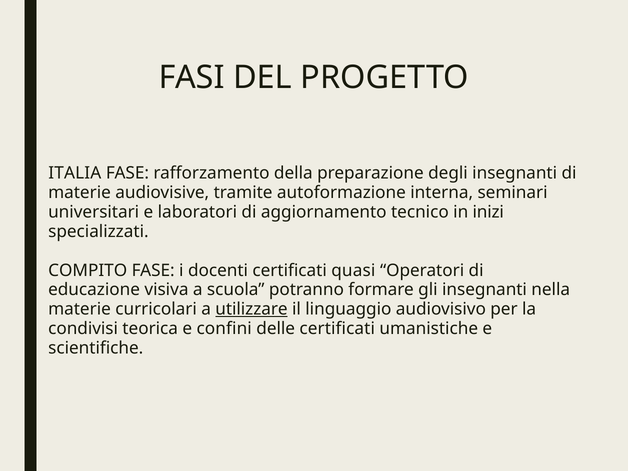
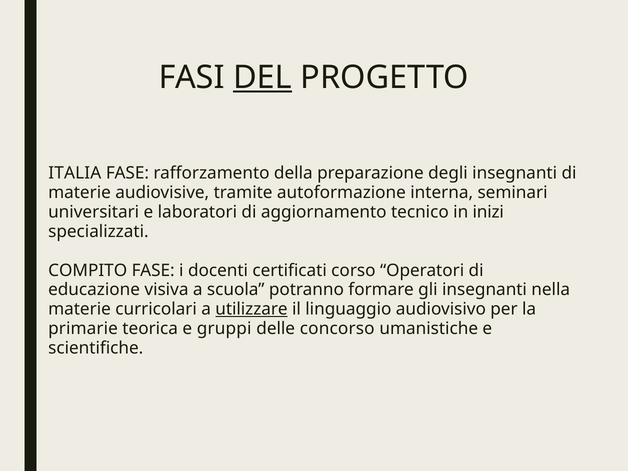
DEL underline: none -> present
quasi: quasi -> corso
condivisi: condivisi -> primarie
confini: confini -> gruppi
delle certificati: certificati -> concorso
